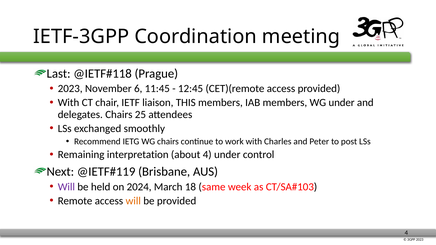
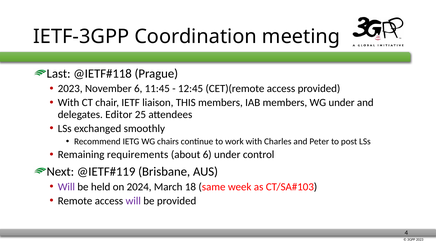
delegates Chairs: Chairs -> Editor
interpretation: interpretation -> requirements
about 4: 4 -> 6
will at (133, 201) colour: orange -> purple
